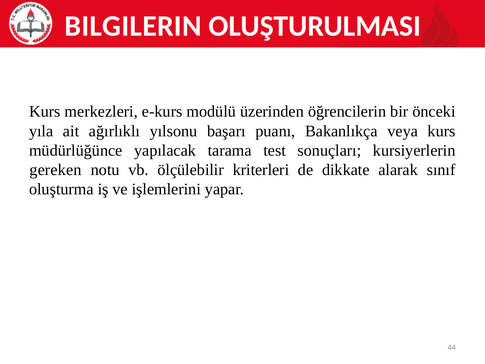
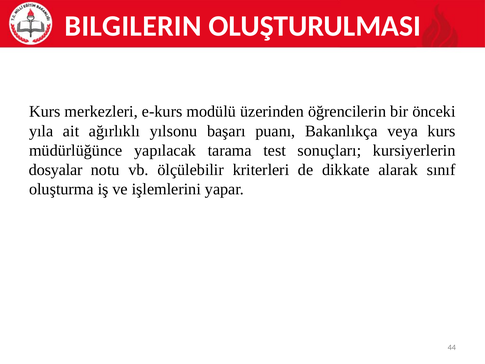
gereken: gereken -> dosyalar
